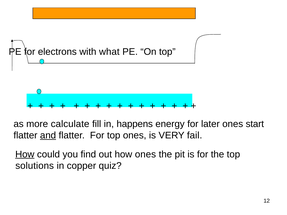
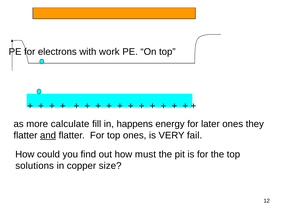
what: what -> work
start: start -> they
How at (25, 154) underline: present -> none
how ones: ones -> must
quiz: quiz -> size
